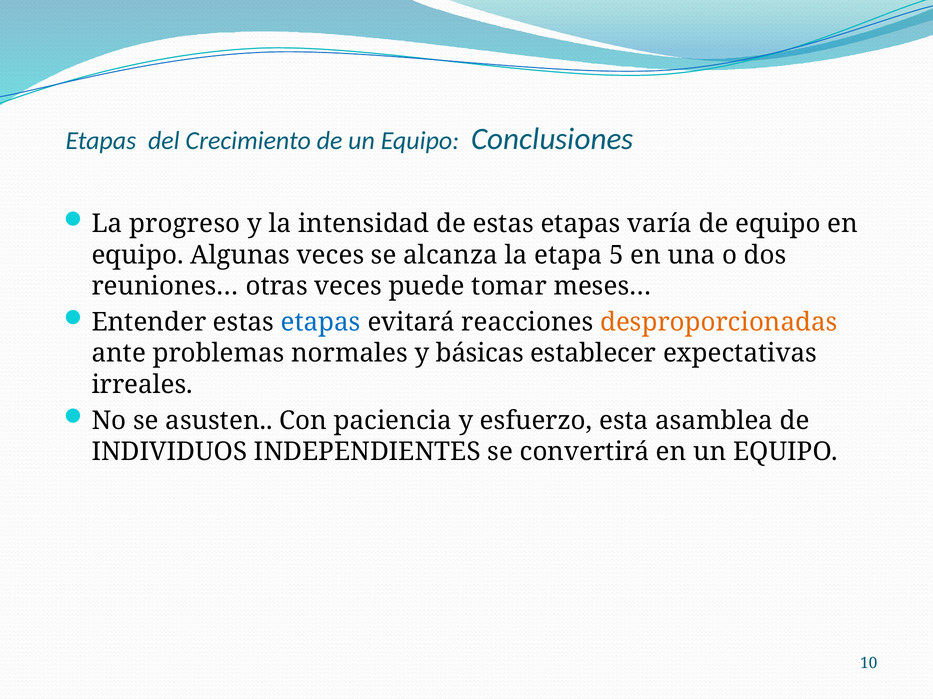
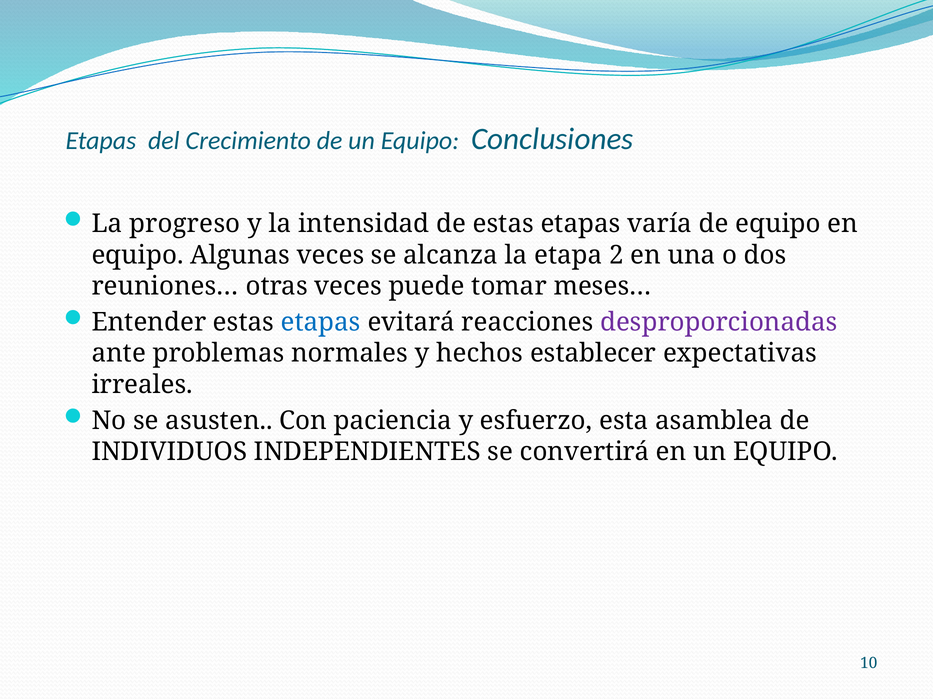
5: 5 -> 2
desproporcionadas colour: orange -> purple
básicas: básicas -> hechos
